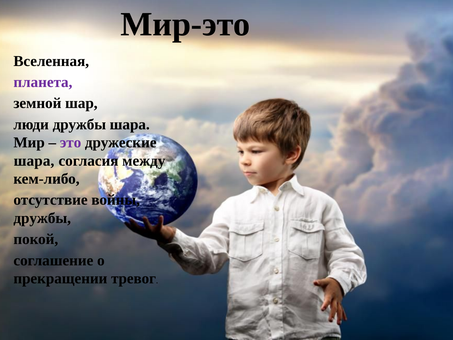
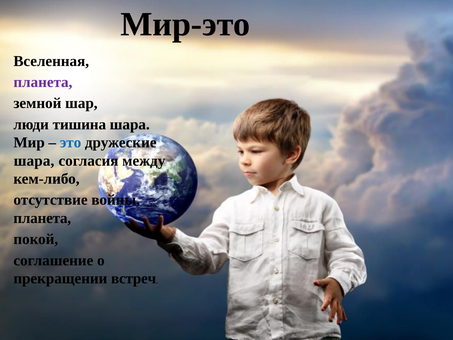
люди дружбы: дружбы -> тишина
это colour: purple -> blue
дружбы at (42, 218): дружбы -> планета
тревог: тревог -> встреч
